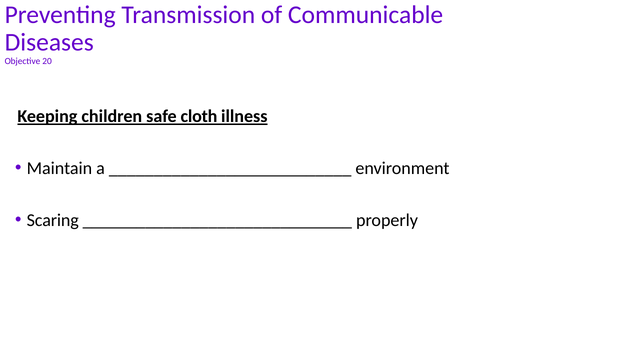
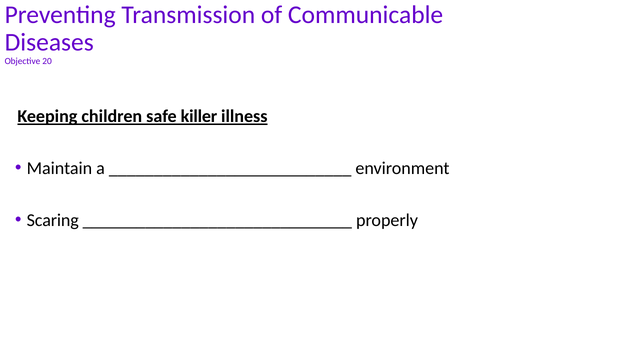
cloth: cloth -> killer
